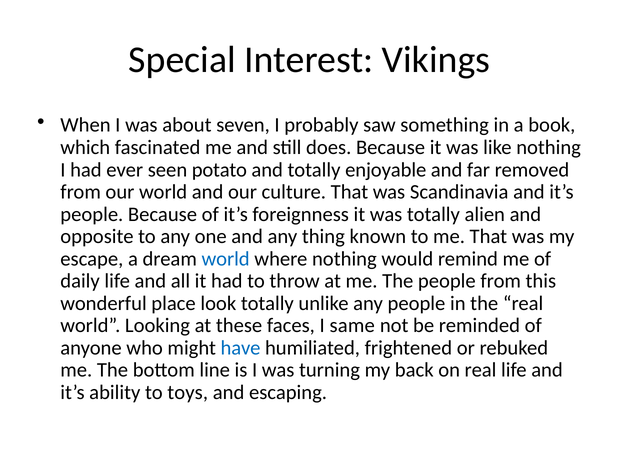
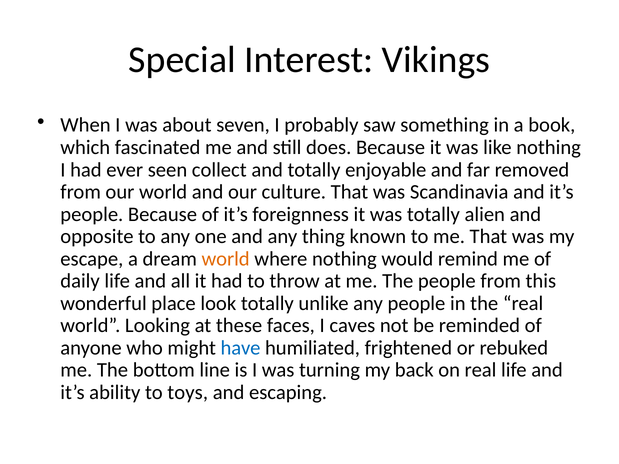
potato: potato -> collect
world at (226, 259) colour: blue -> orange
same: same -> caves
